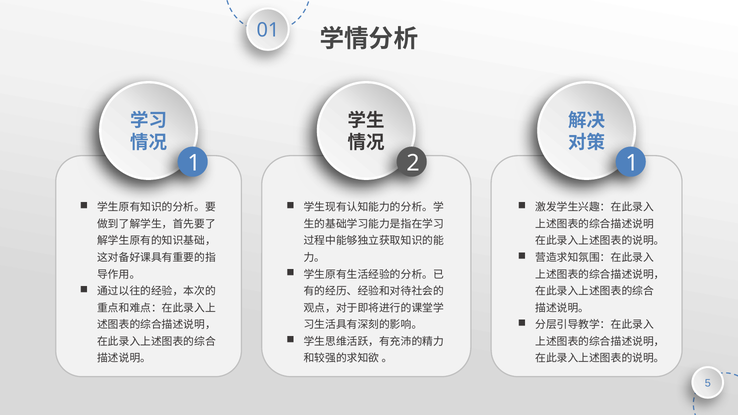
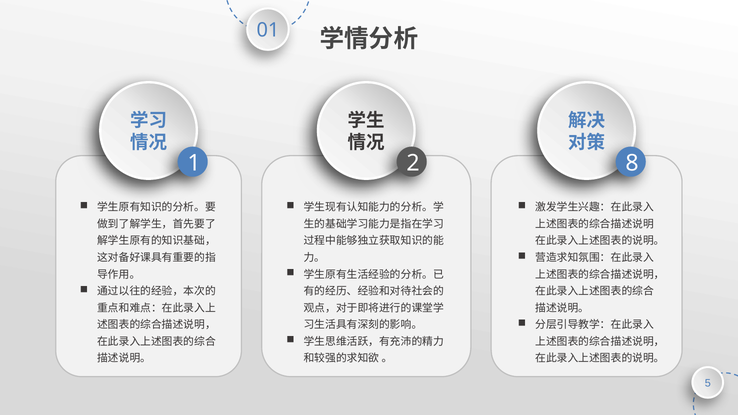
2 1: 1 -> 8
